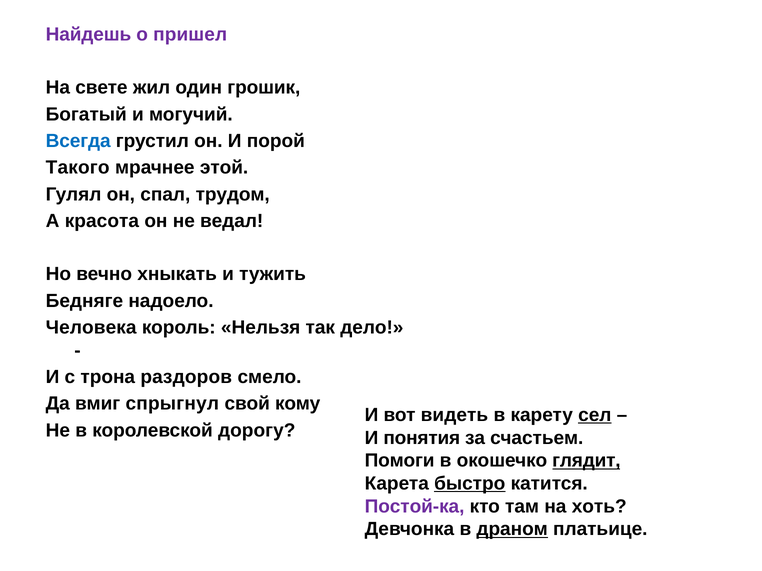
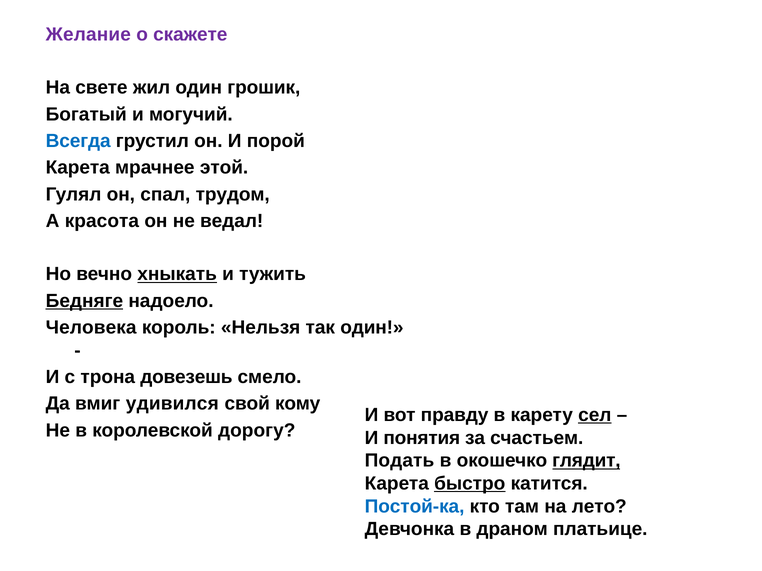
Найдешь: Найдешь -> Желание
пришел: пришел -> скажете
Такого at (78, 168): Такого -> Карета
хныкать underline: none -> present
Бедняге underline: none -> present
так дело: дело -> один
раздоров: раздоров -> довезешь
спрыгнул: спрыгнул -> удивился
видеть: видеть -> правду
Помоги: Помоги -> Подать
Постой-ка colour: purple -> blue
хоть: хоть -> лето
драном underline: present -> none
